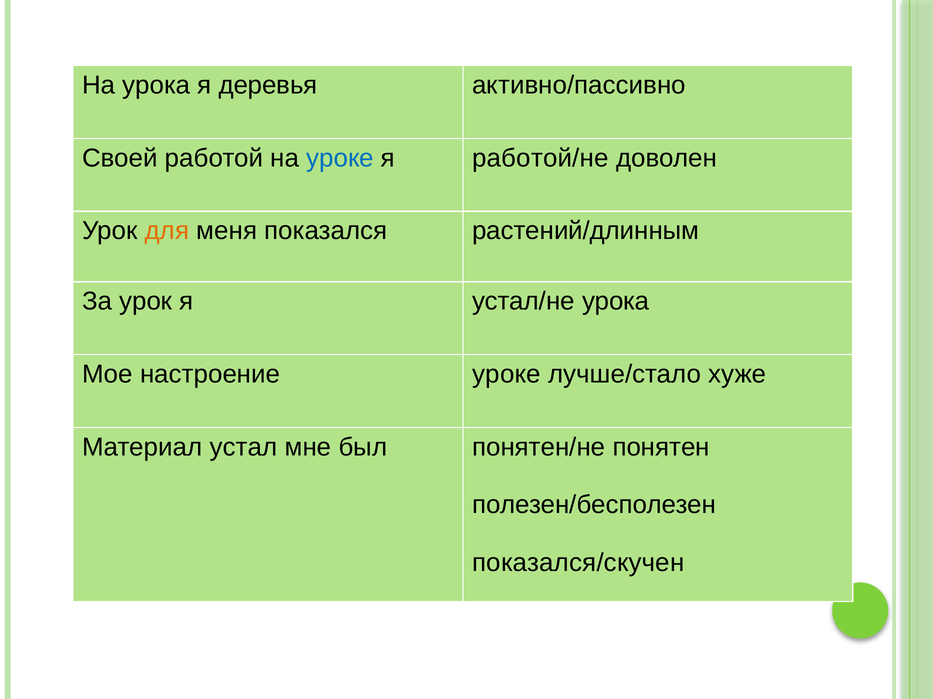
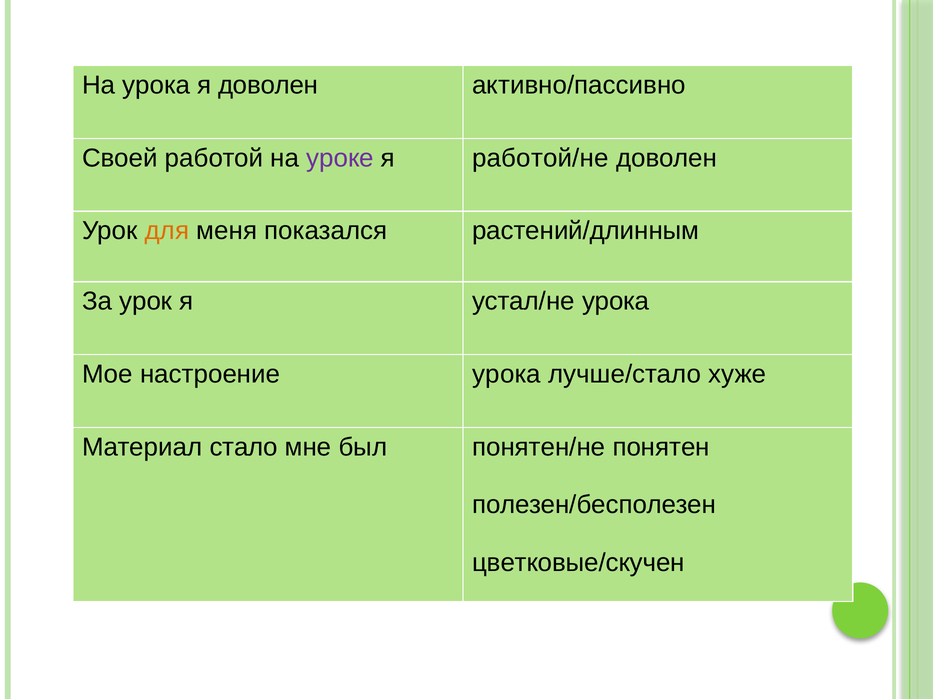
я деревья: деревья -> доволен
уроке at (340, 158) colour: blue -> purple
настроение уроке: уроке -> урока
устал: устал -> стало
показался/скучен: показался/скучен -> цветковые/скучен
